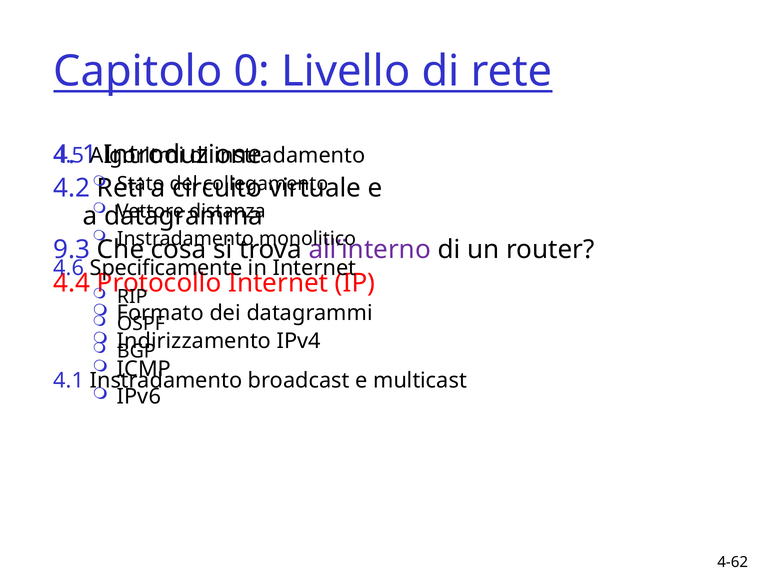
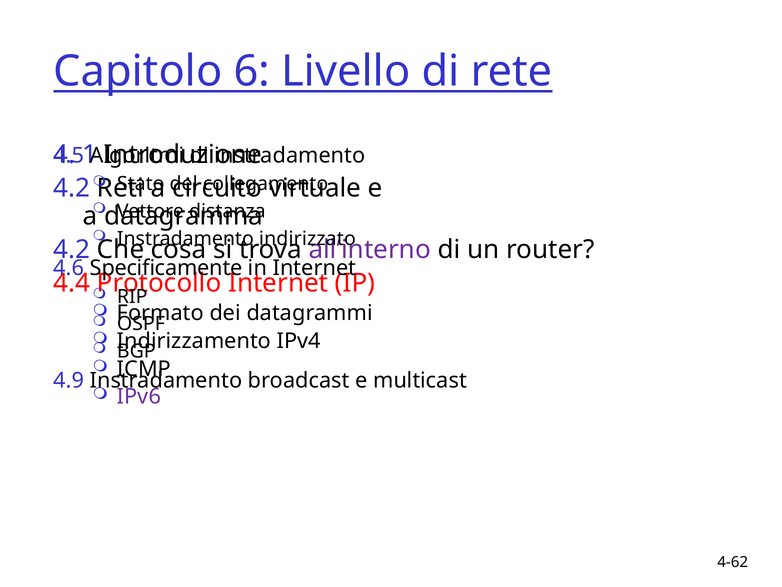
0: 0 -> 6
monolitico: monolitico -> indirizzato
9.3 at (72, 250): 9.3 -> 4.2
4.1: 4.1 -> 4.9
IPv6 colour: black -> purple
